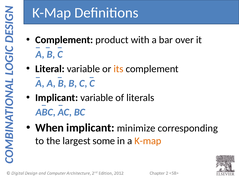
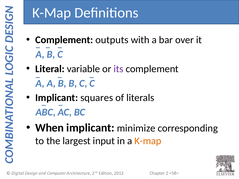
product: product -> outputs
its colour: orange -> purple
Implicant variable: variable -> squares
some: some -> input
